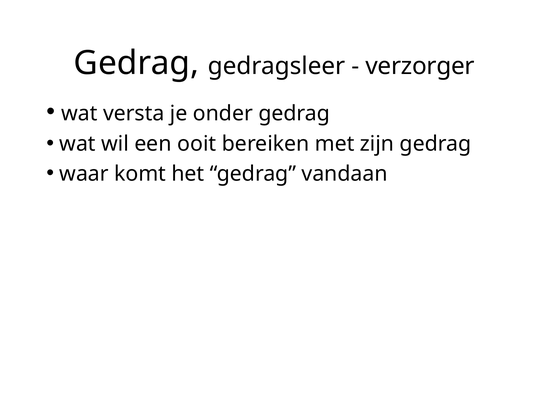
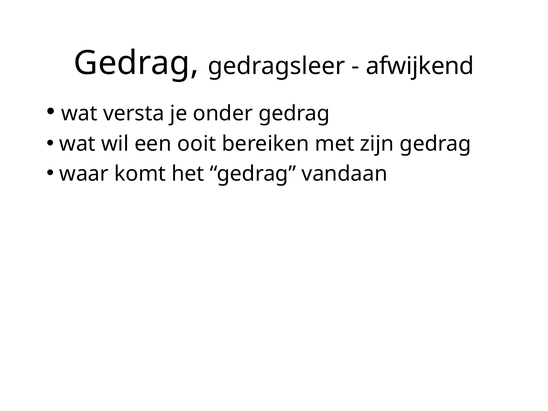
verzorger: verzorger -> afwijkend
